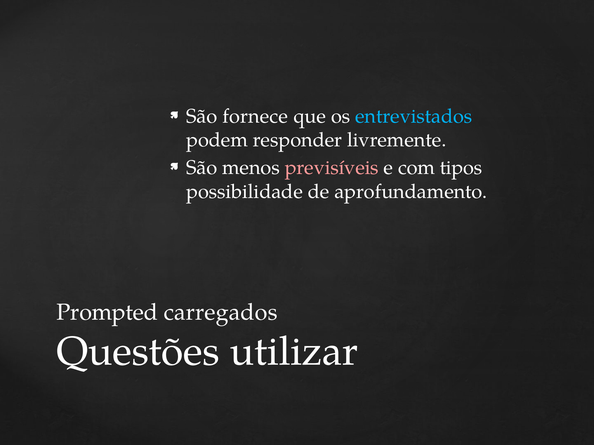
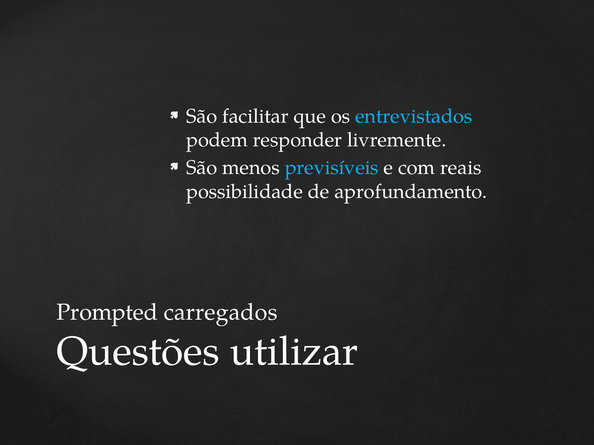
fornece: fornece -> facilitar
previsíveis colour: pink -> light blue
tipos: tipos -> reais
